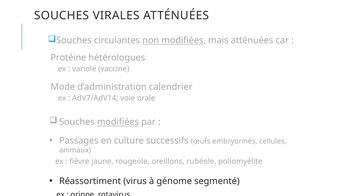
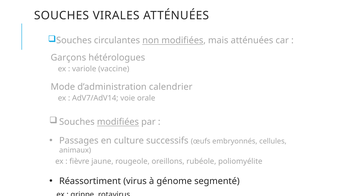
Protéine: Protéine -> Garçons
